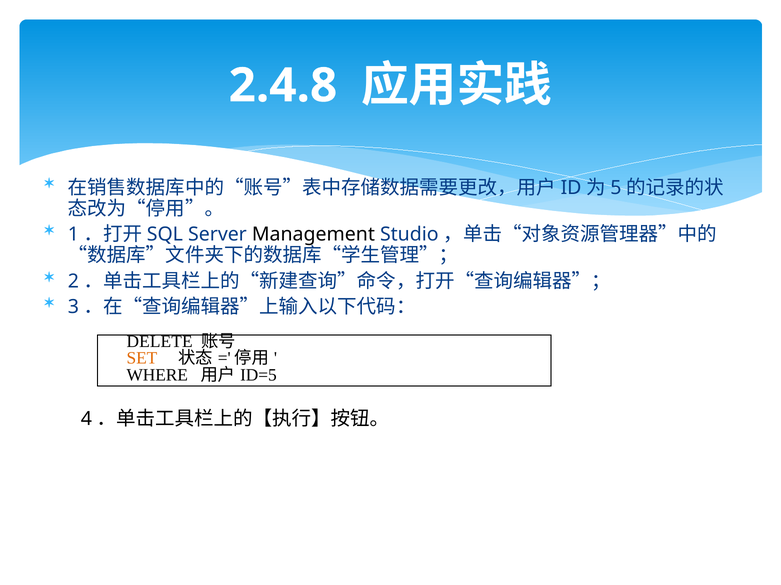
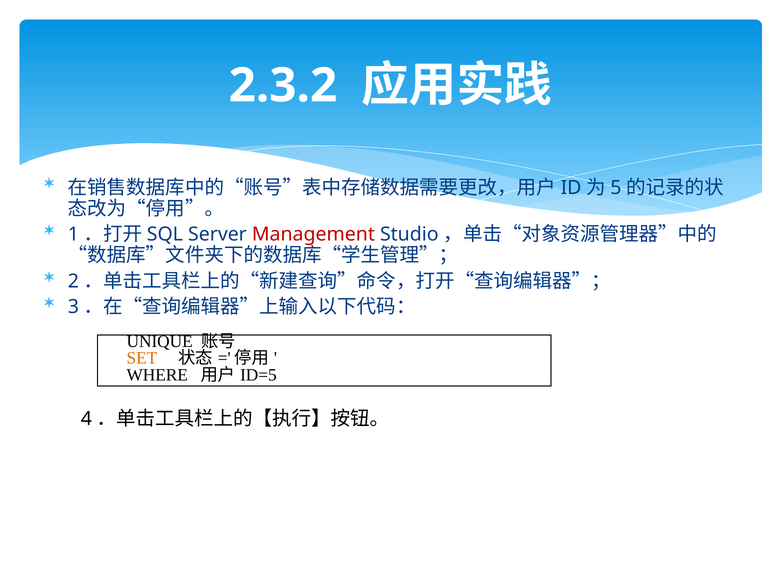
2.4.8: 2.4.8 -> 2.3.2
Management colour: black -> red
DELETE: DELETE -> UNIQUE
